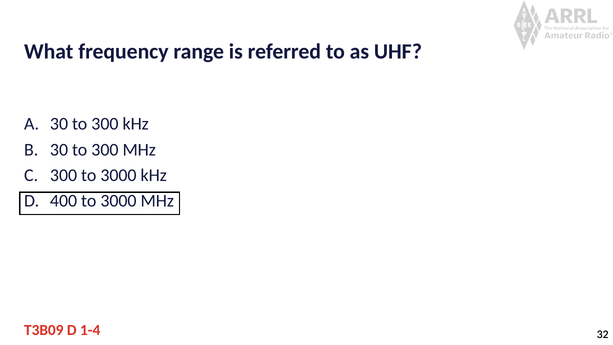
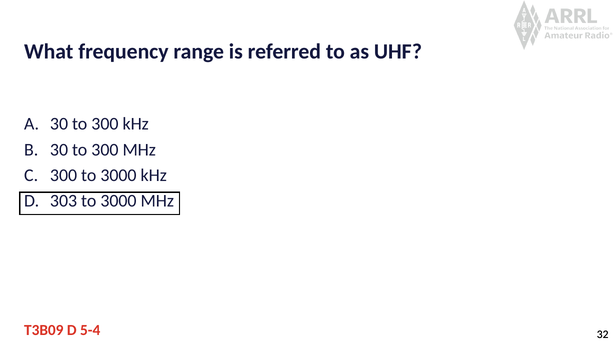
400: 400 -> 303
1-4: 1-4 -> 5-4
